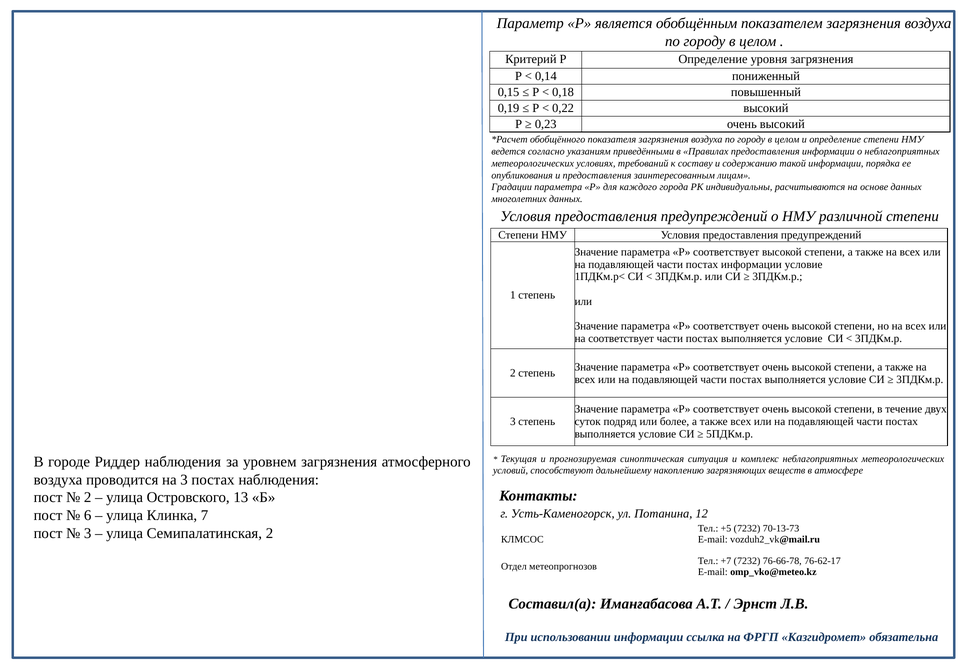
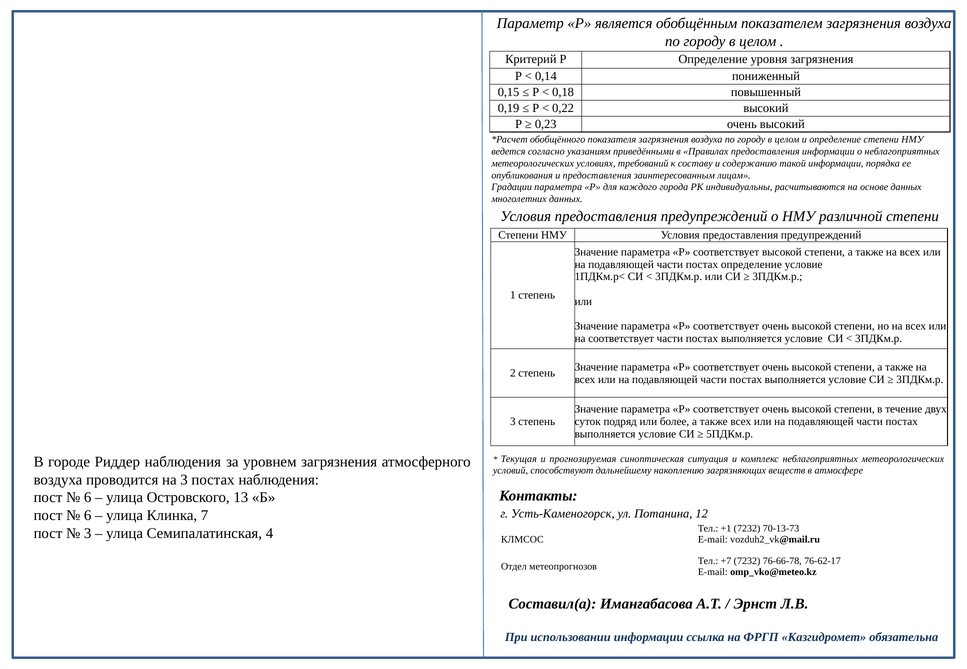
постах информации: информации -> определение
2 at (88, 498): 2 -> 6
+5: +5 -> +1
Семипалатинская 2: 2 -> 4
